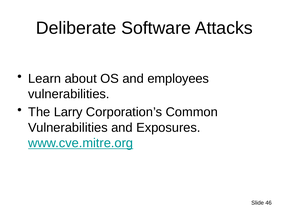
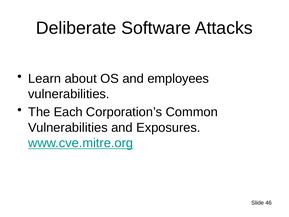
Larry: Larry -> Each
